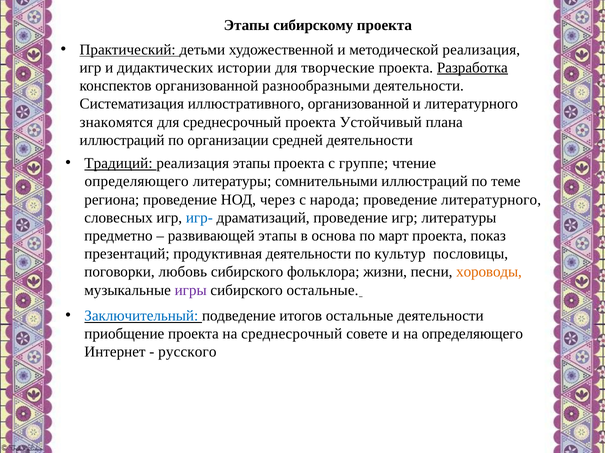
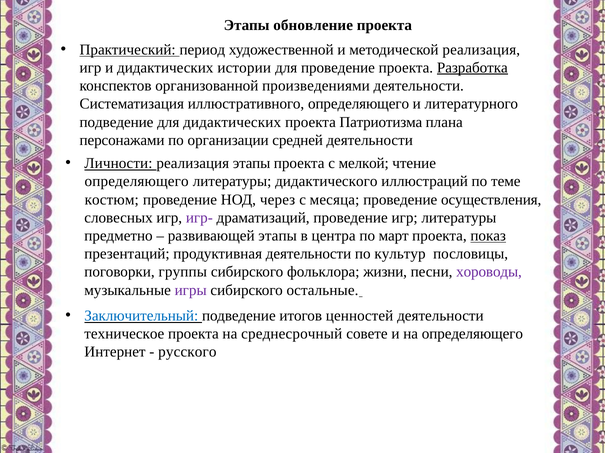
сибирскому: сибирскому -> обновление
детьми: детьми -> период
для творческие: творческие -> проведение
разнообразными: разнообразными -> произведениями
иллюстративного организованной: организованной -> определяющего
знакомятся at (116, 122): знакомятся -> подведение
для среднесрочный: среднесрочный -> дидактических
Устойчивый: Устойчивый -> Патриотизма
иллюстраций at (122, 140): иллюстраций -> персонажами
Традиций: Традиций -> Личности
группе: группе -> мелкой
сомнительными: сомнительными -> дидактического
региона: региона -> костюм
народа: народа -> месяца
проведение литературного: литературного -> осуществления
игр- colour: blue -> purple
основа: основа -> центра
показ underline: none -> present
любовь: любовь -> группы
хороводы colour: orange -> purple
итогов остальные: остальные -> ценностей
приобщение: приобщение -> техническое
